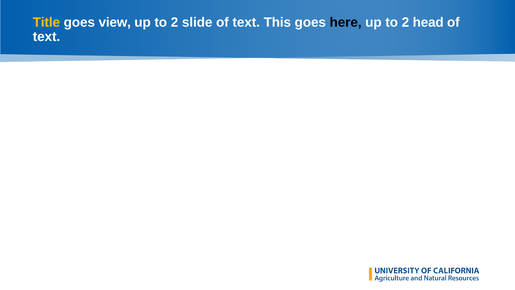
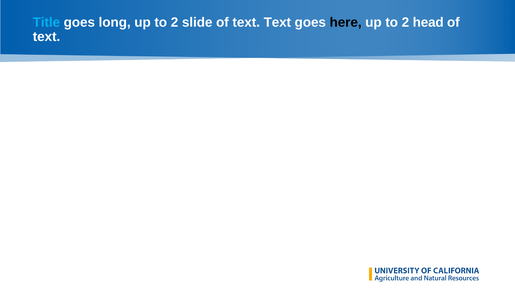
Title colour: yellow -> light blue
view: view -> long
text This: This -> Text
